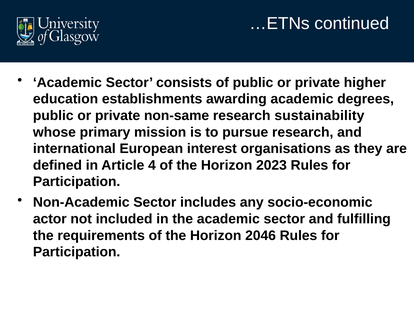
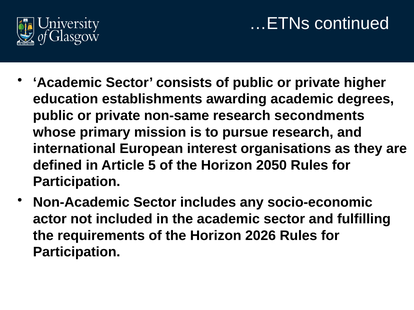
sustainability: sustainability -> secondments
4: 4 -> 5
2023: 2023 -> 2050
2046: 2046 -> 2026
